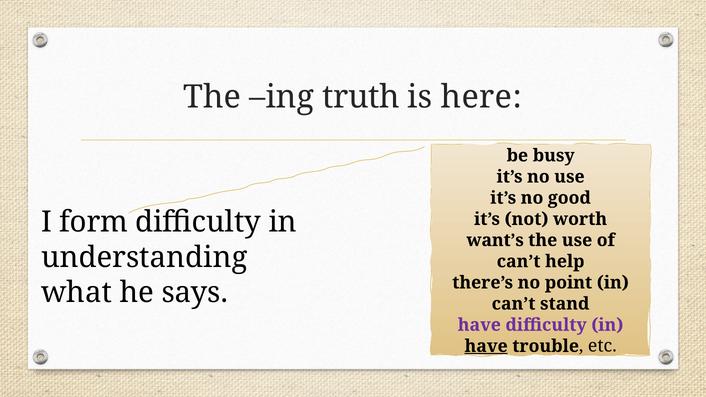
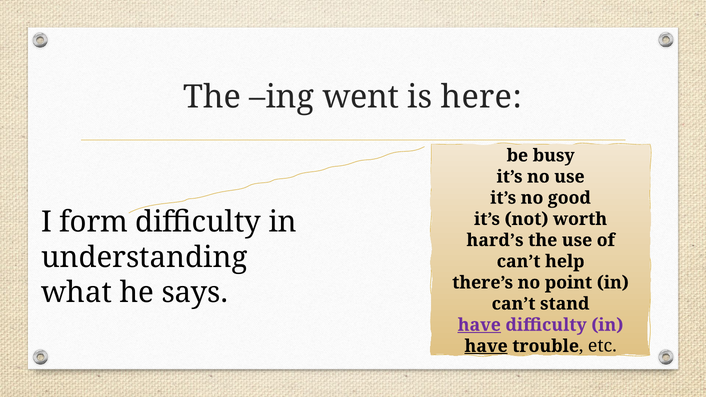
truth: truth -> went
want’s: want’s -> hard’s
have at (479, 325) underline: none -> present
